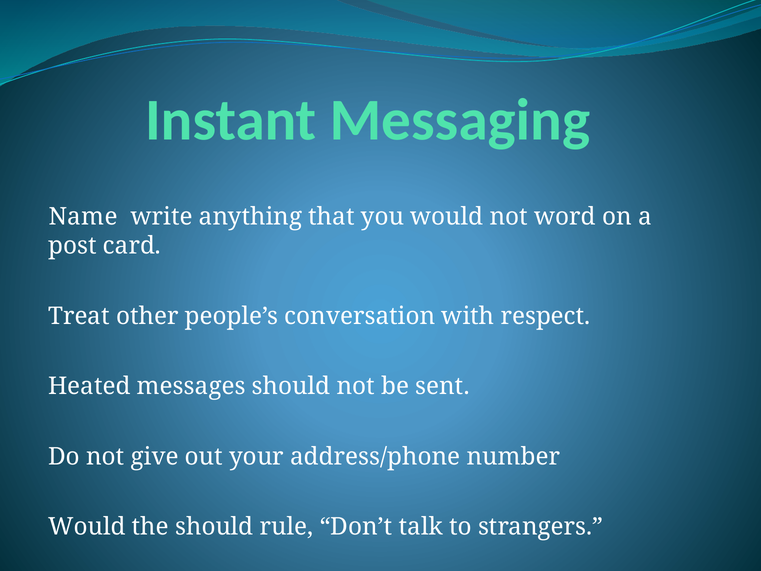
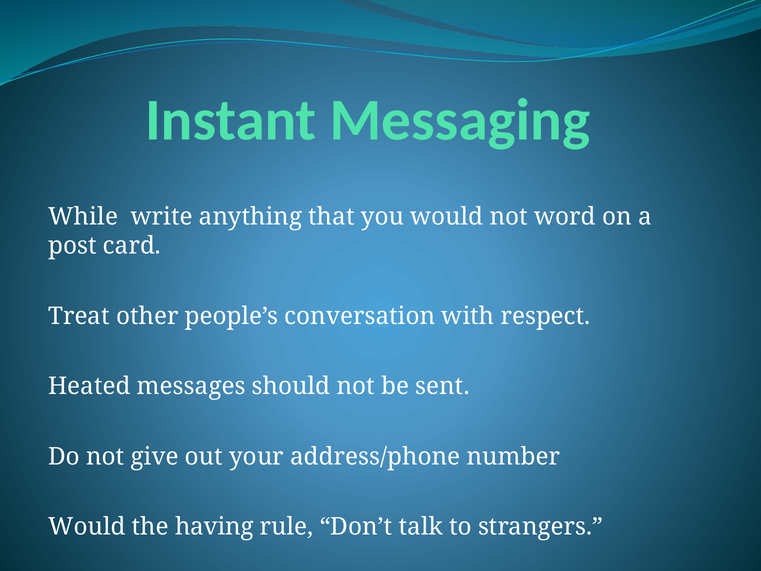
Name: Name -> While
the should: should -> having
